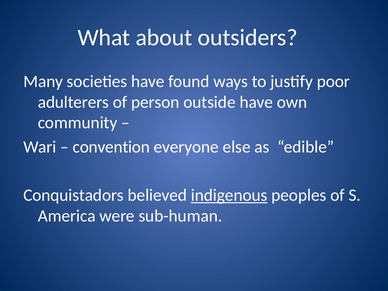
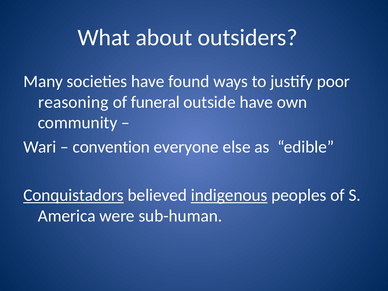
adulterers: adulterers -> reasoning
person: person -> funeral
Conquistadors underline: none -> present
